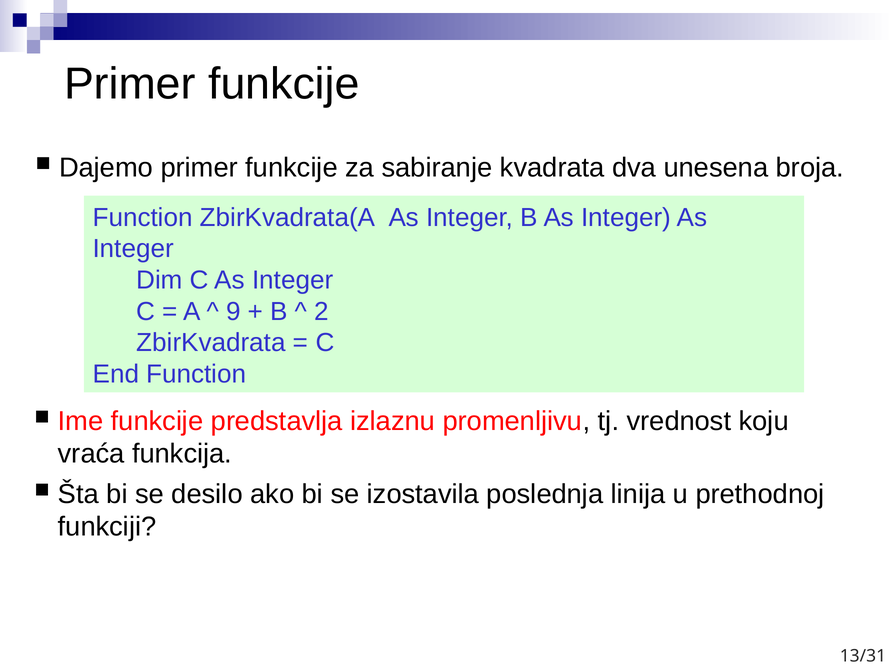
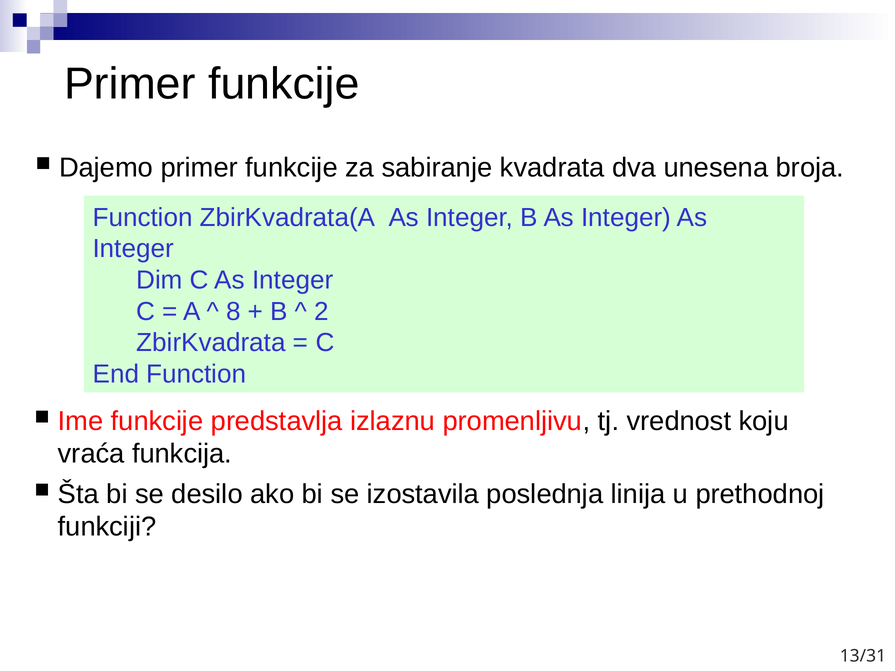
9: 9 -> 8
